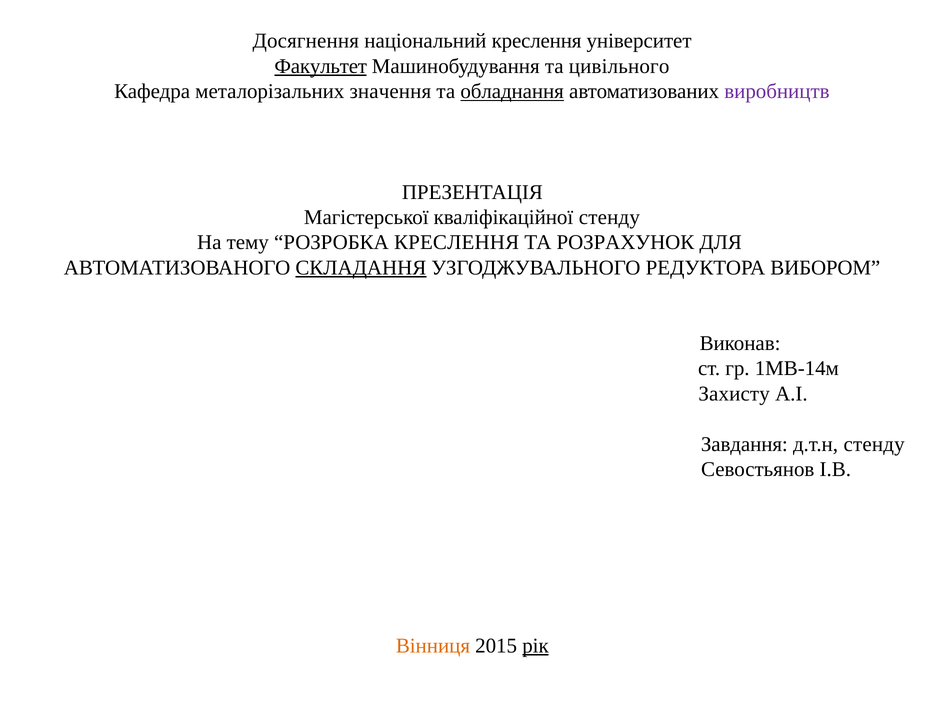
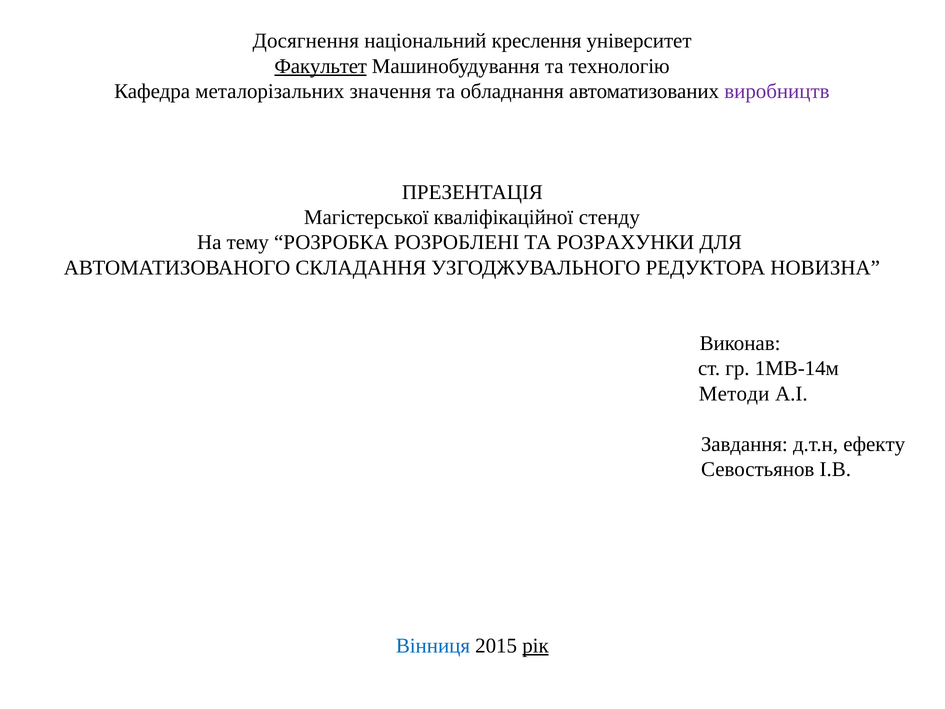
цивільного: цивільного -> технологію
обладнання underline: present -> none
РОЗРОБКА КРЕСЛЕННЯ: КРЕСЛЕННЯ -> РОЗРОБЛЕНІ
РОЗРАХУНОК: РОЗРАХУНОК -> РОЗРАХУНКИ
СКЛАДАННЯ underline: present -> none
ВИБОРОМ: ВИБОРОМ -> НОВИЗНА
Захисту: Захисту -> Методи
д.т.н стенду: стенду -> ефекту
Вінниця colour: orange -> blue
